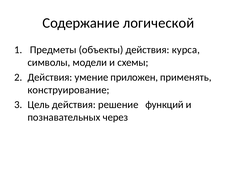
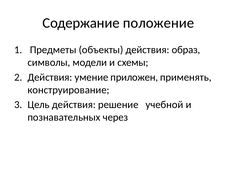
логической: логической -> положение
курса: курса -> образ
функций: функций -> учебной
